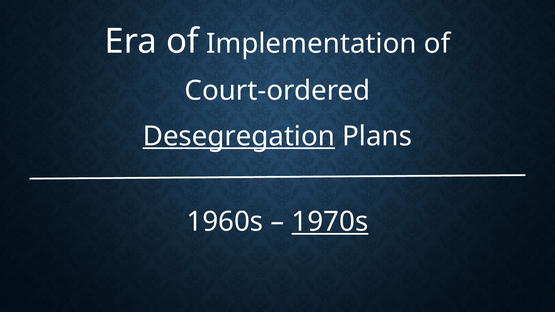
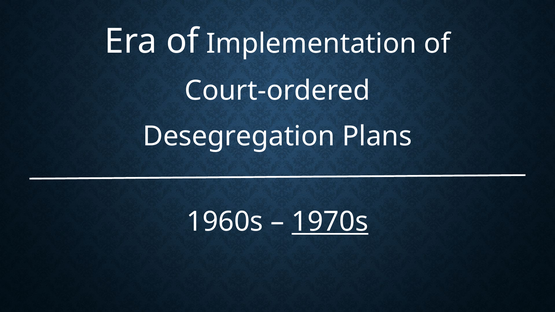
Desegregation underline: present -> none
